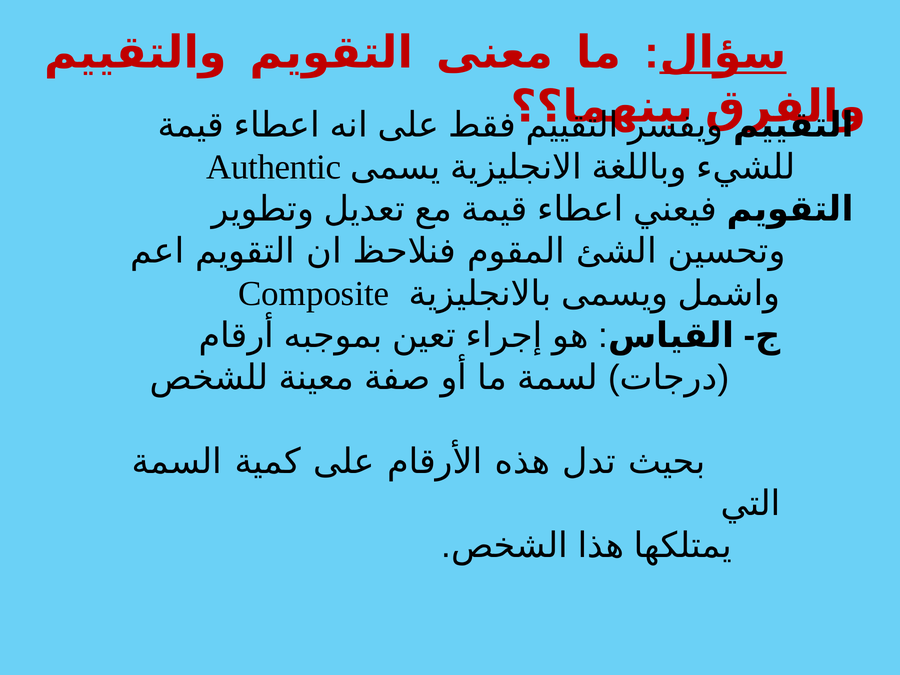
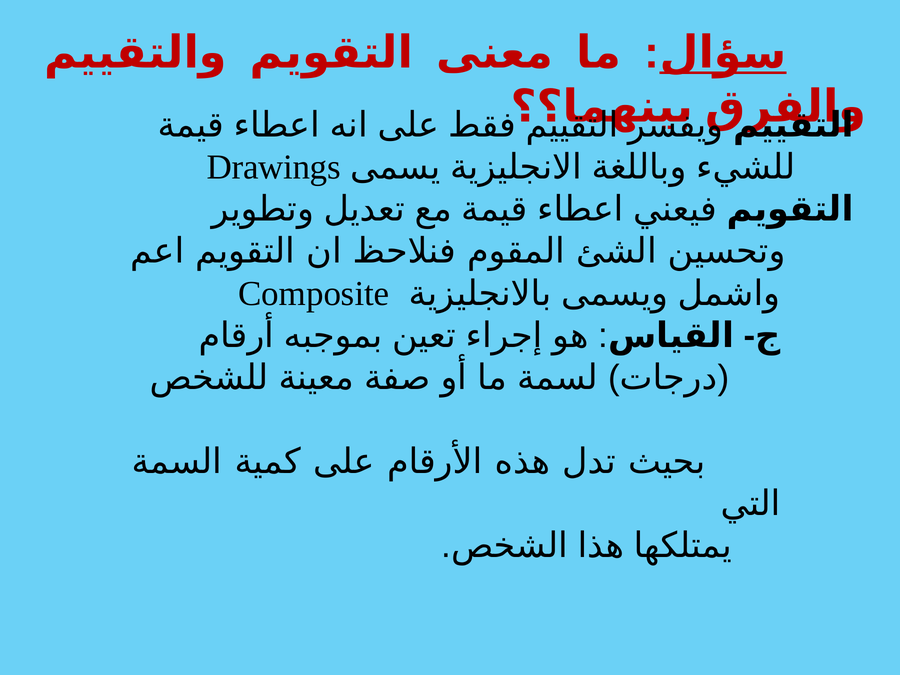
Authentic: Authentic -> Drawings
